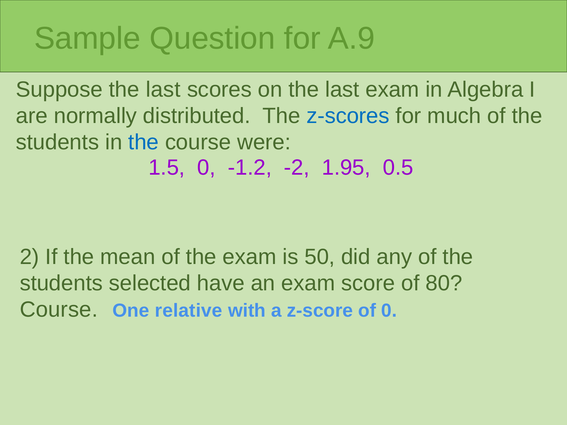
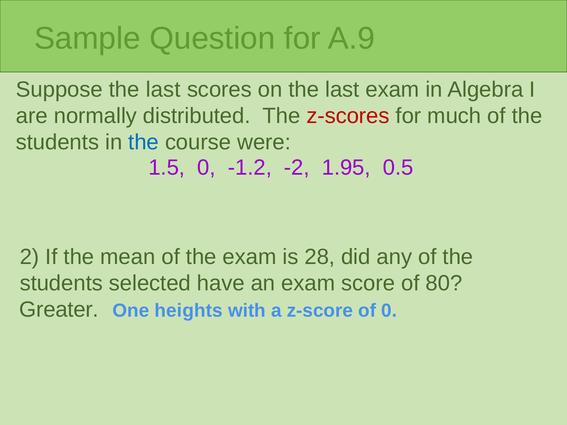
z-scores colour: blue -> red
50: 50 -> 28
Course at (59, 310): Course -> Greater
relative: relative -> heights
